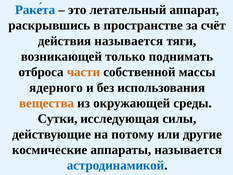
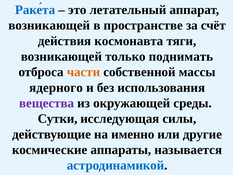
раскрывшись at (49, 25): раскрывшись -> возникающей
действия называется: называется -> космонавта
вещества colour: orange -> purple
потому: потому -> именно
